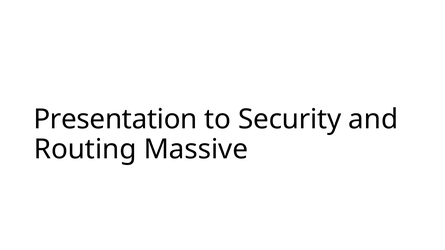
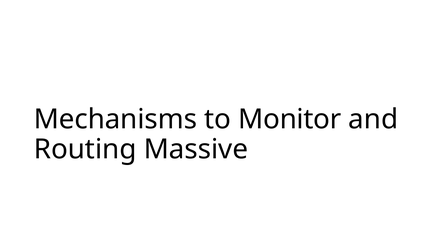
Presentation: Presentation -> Mechanisms
Security: Security -> Monitor
